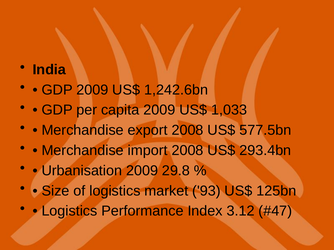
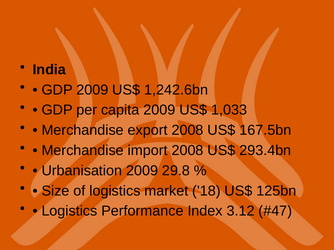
577.5bn: 577.5bn -> 167.5bn
93: 93 -> 18
